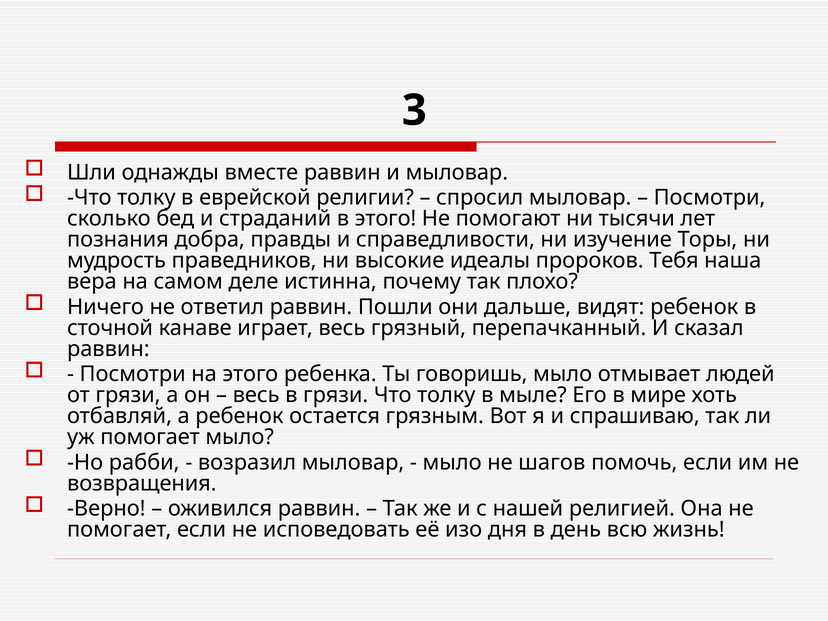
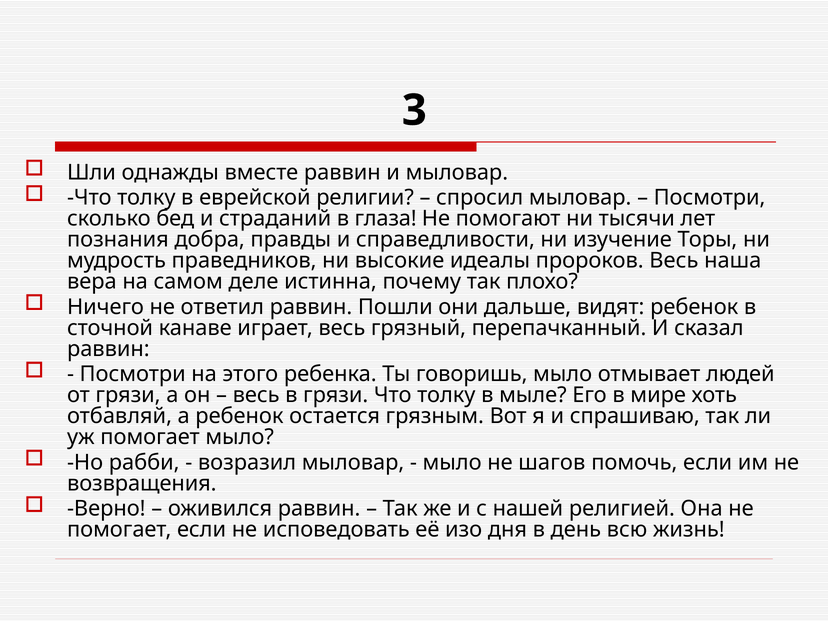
в этого: этого -> глаза
пророков Тебя: Тебя -> Весь
